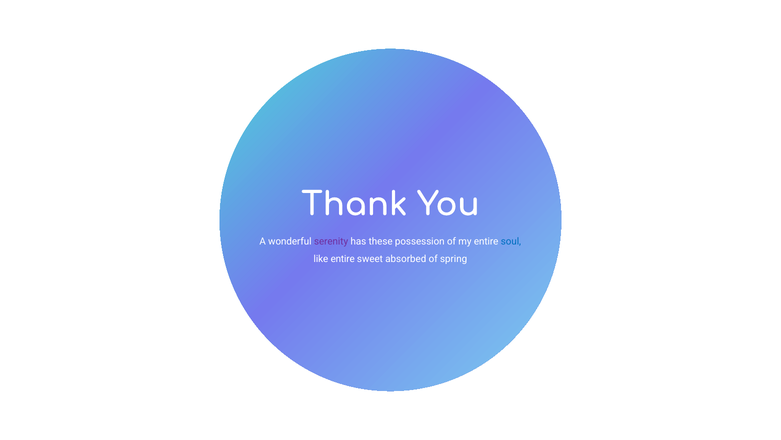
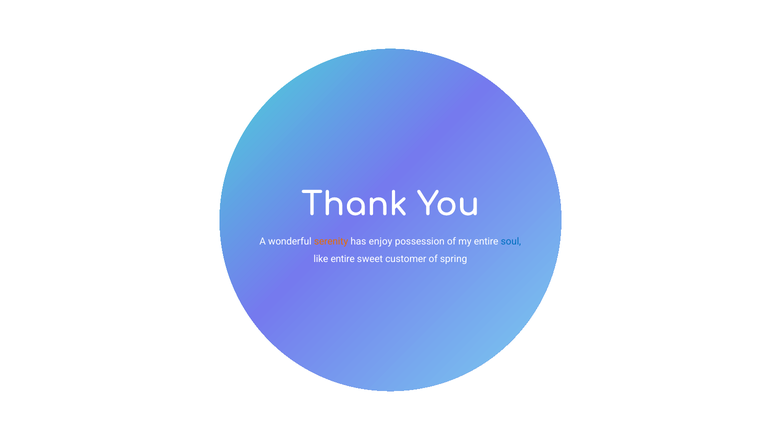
serenity colour: purple -> orange
these: these -> enjoy
absorbed: absorbed -> customer
